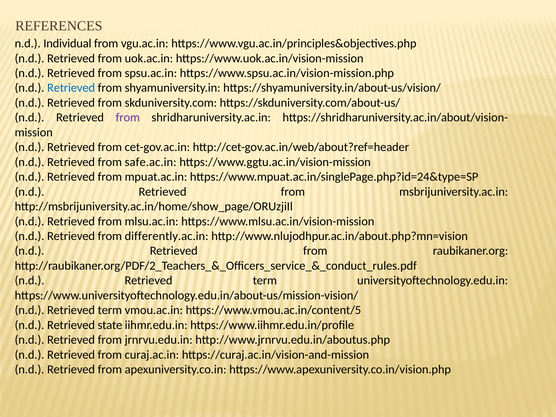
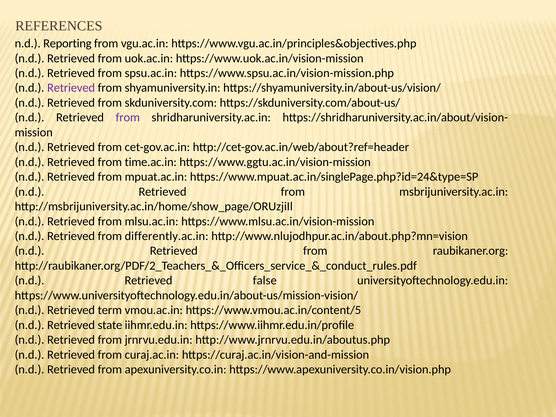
Individual: Individual -> Reporting
Retrieved at (71, 88) colour: blue -> purple
safe.ac.in: safe.ac.in -> time.ac.in
term at (265, 281): term -> false
